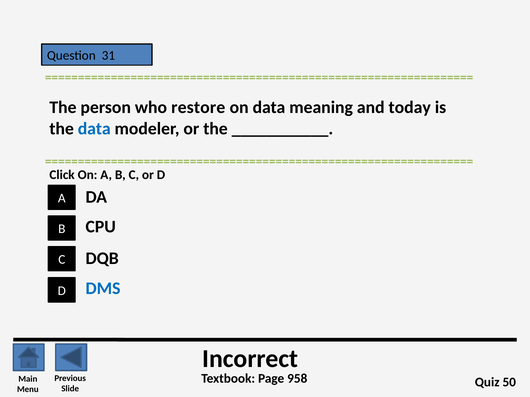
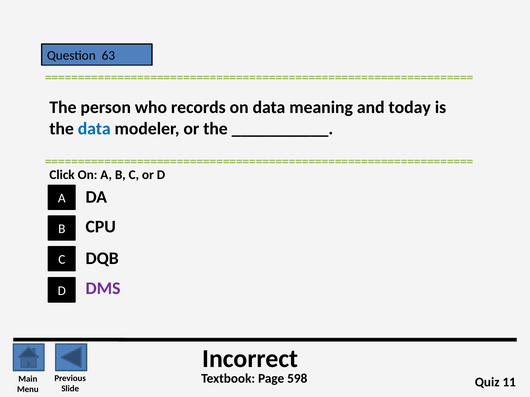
31: 31 -> 63
restore: restore -> records
DMS colour: blue -> purple
958: 958 -> 598
50: 50 -> 11
